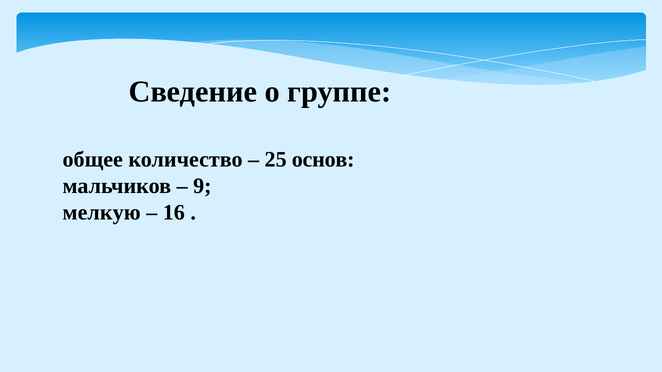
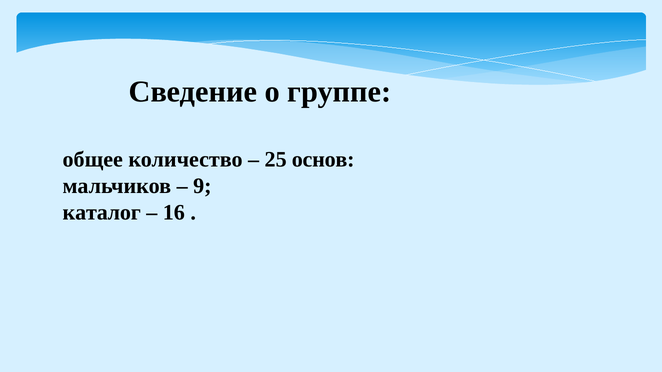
мелкую: мелкую -> каталог
